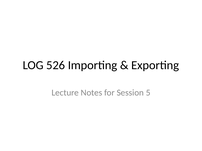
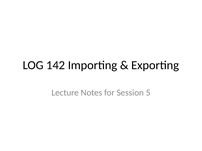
526: 526 -> 142
